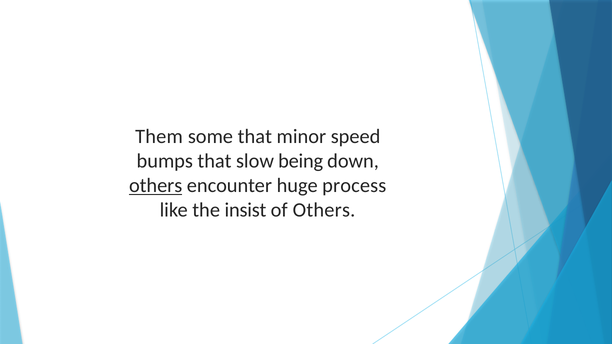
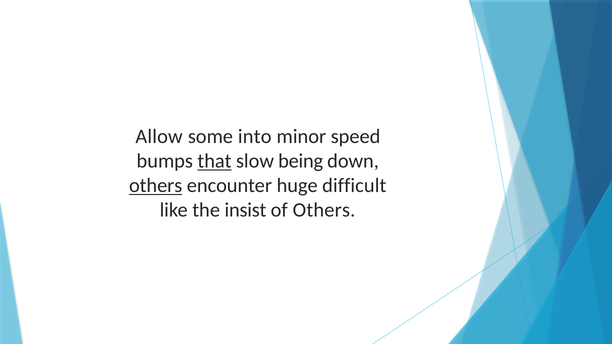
Them: Them -> Allow
some that: that -> into
that at (214, 161) underline: none -> present
process: process -> difficult
